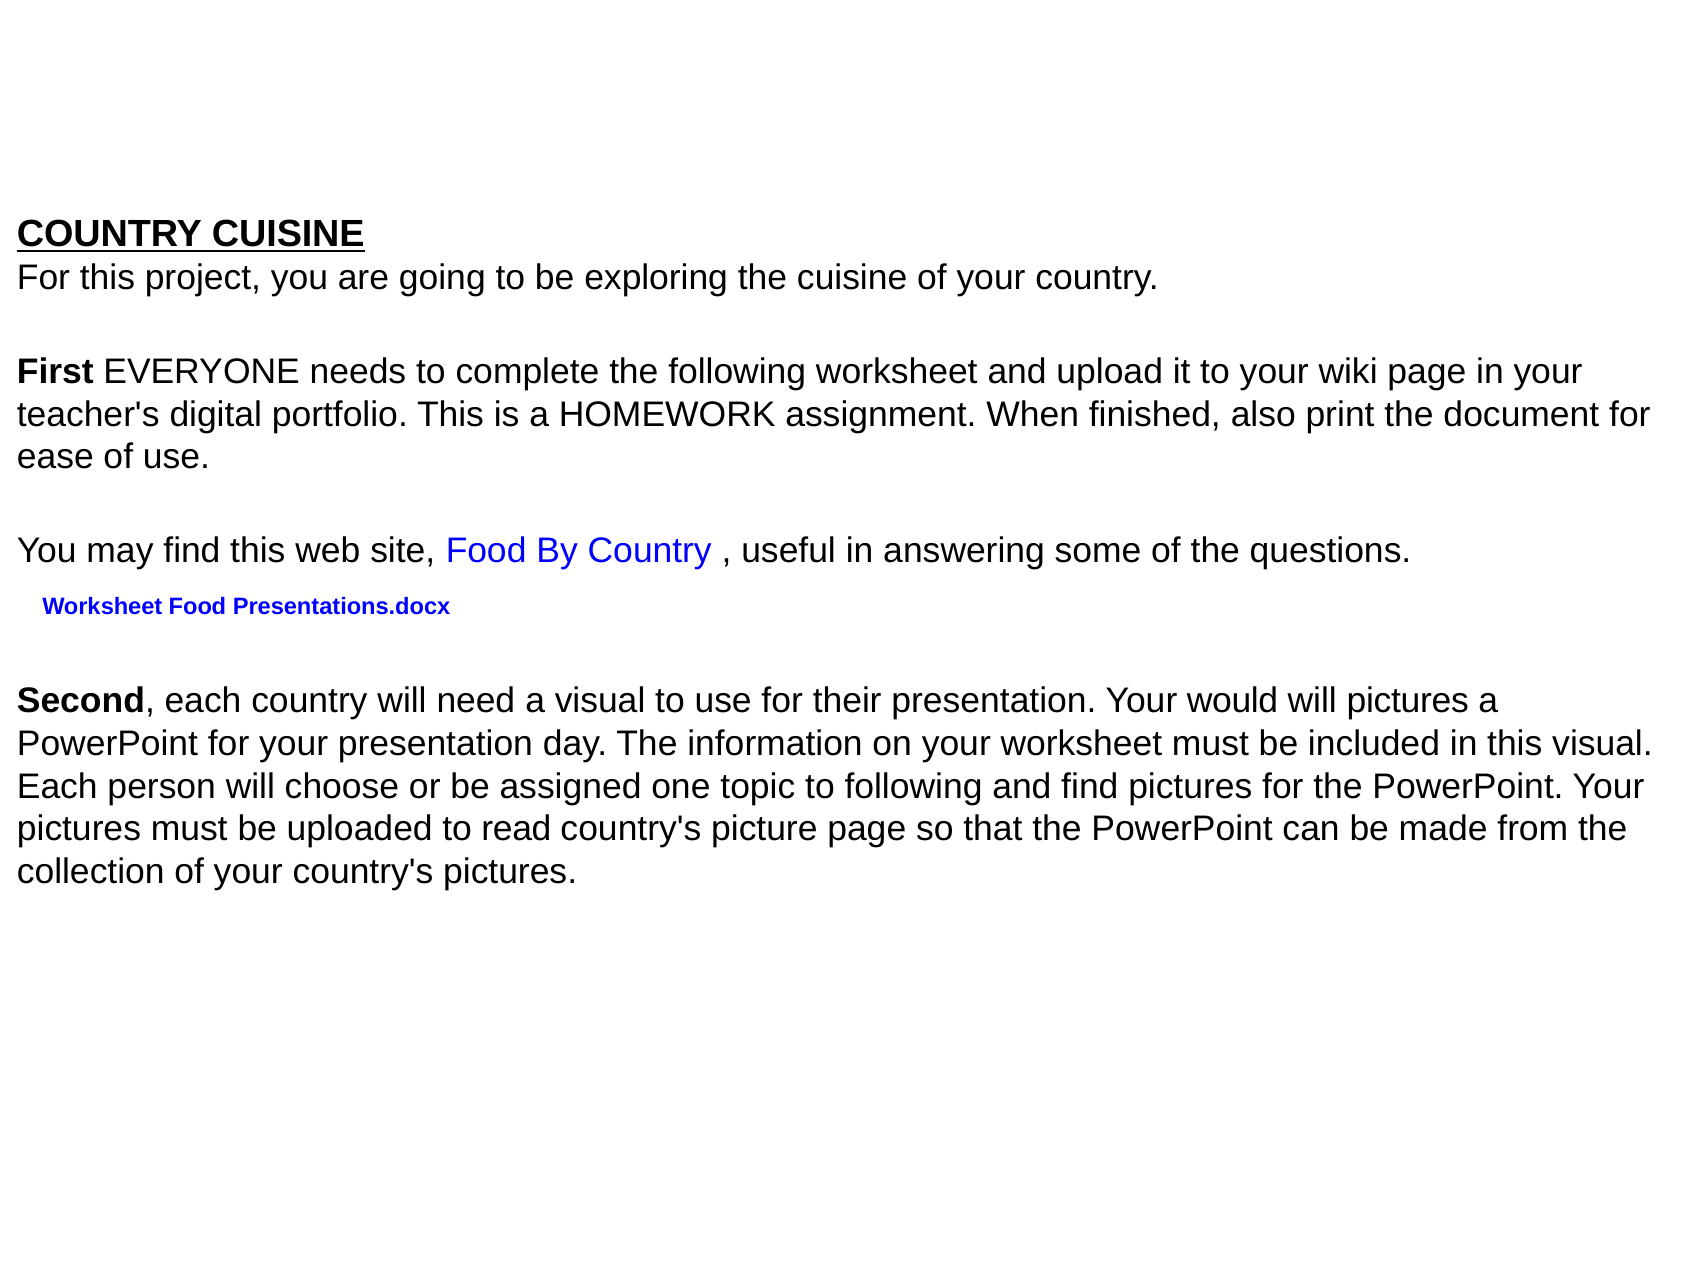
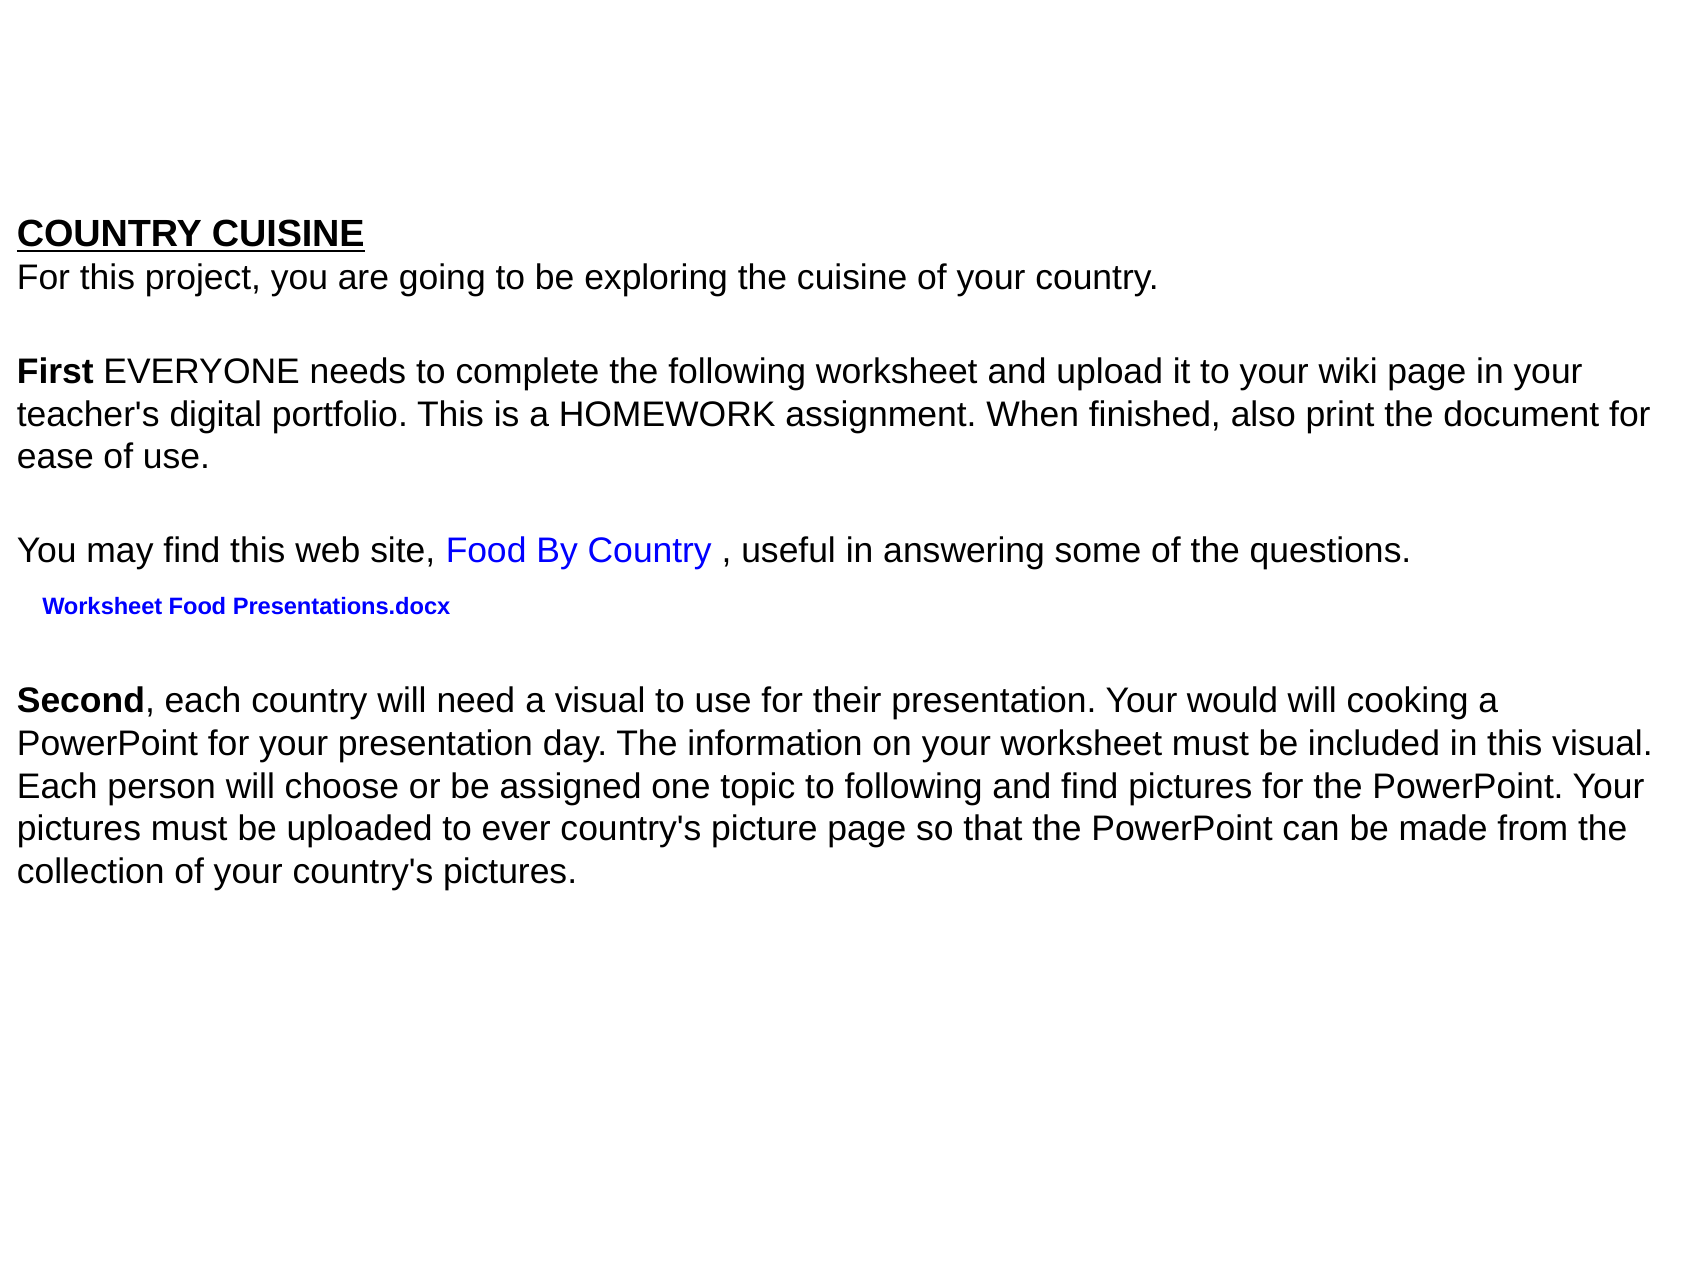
will pictures: pictures -> cooking
read: read -> ever
